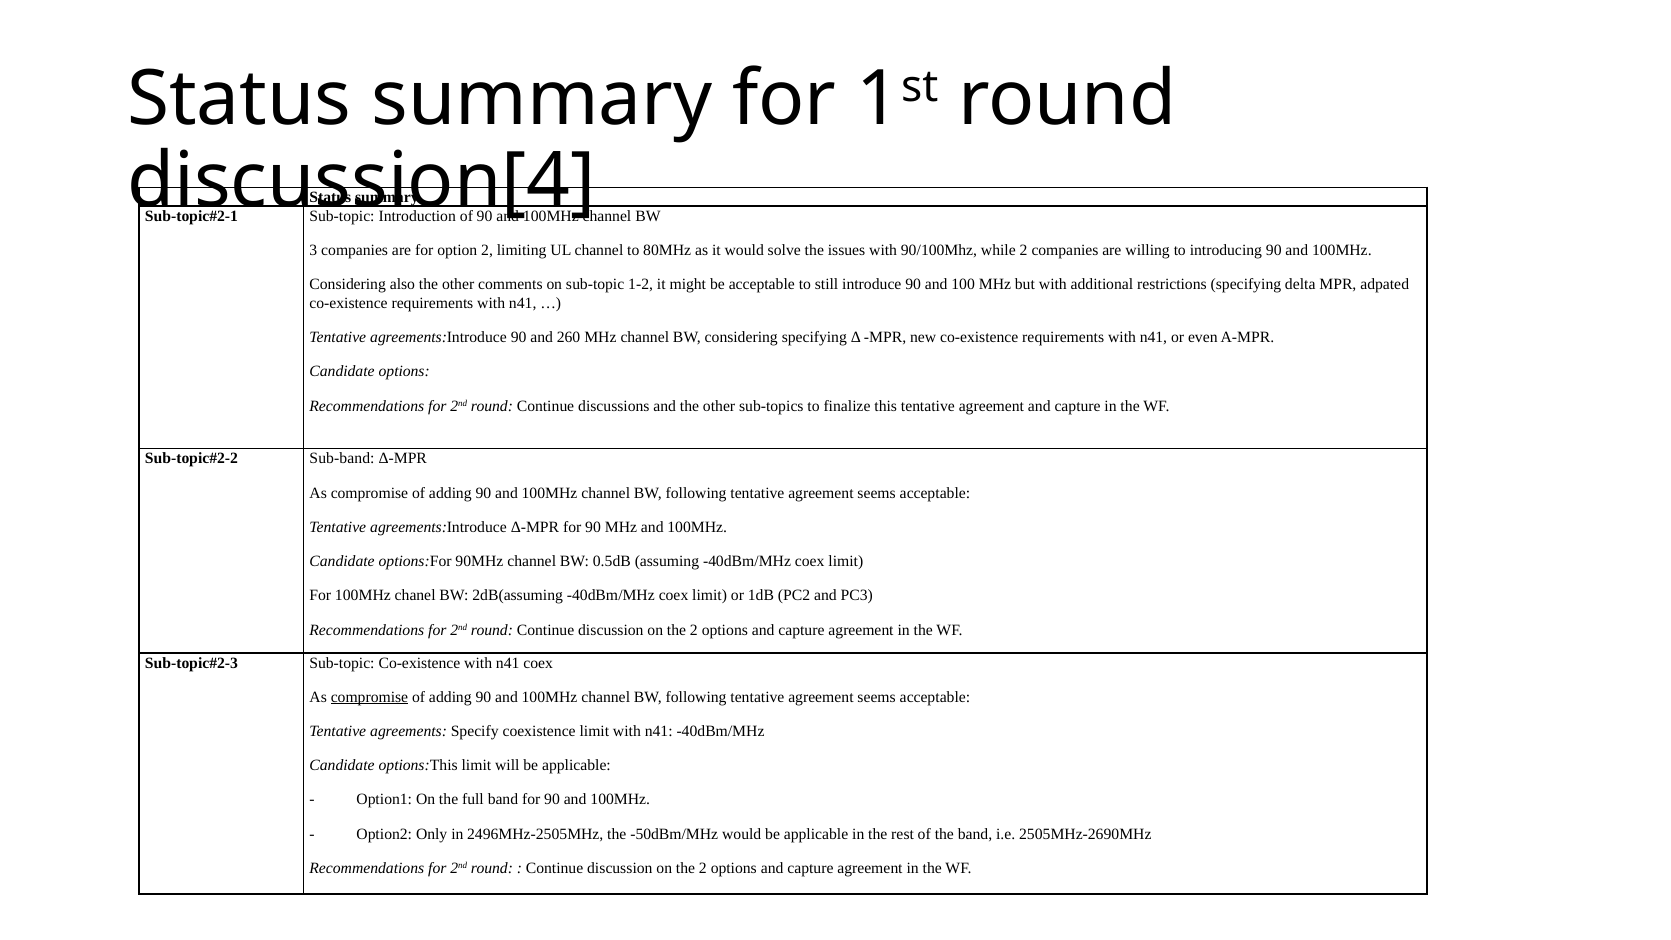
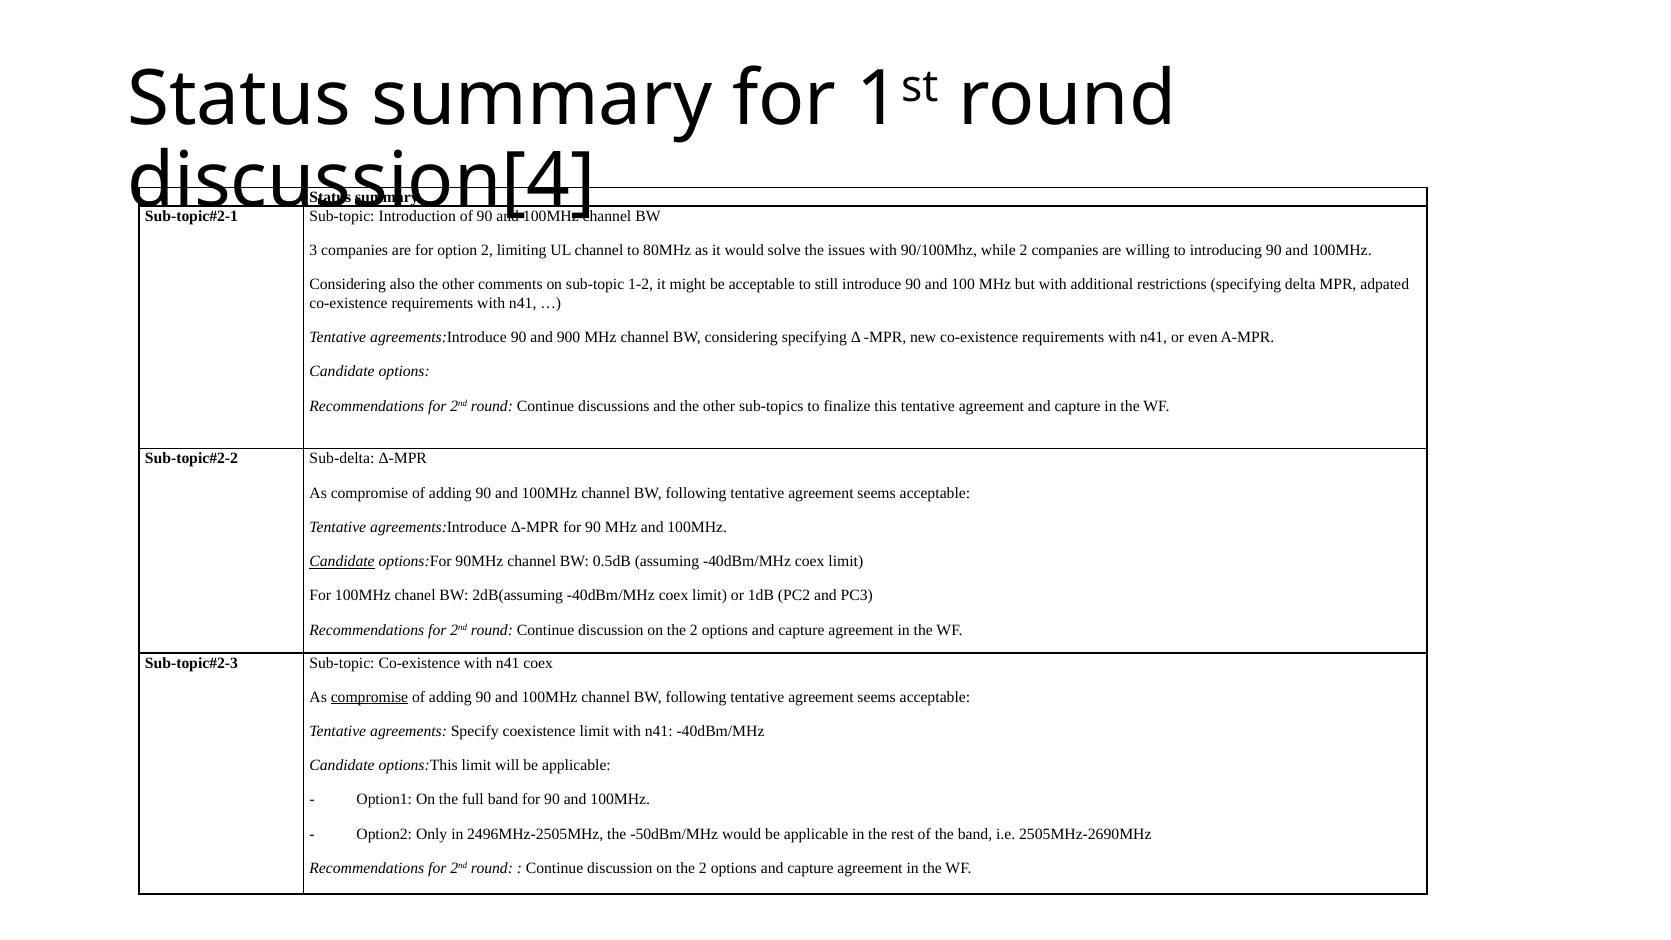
260: 260 -> 900
Sub-band: Sub-band -> Sub-delta
Candidate at (342, 561) underline: none -> present
